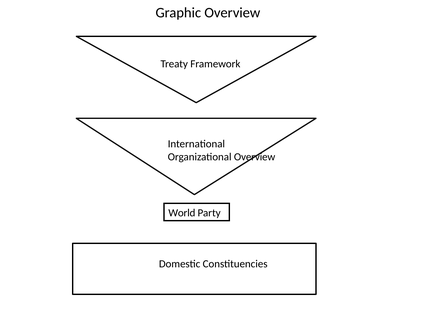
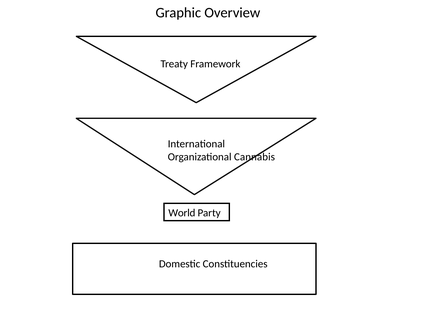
Organizational Overview: Overview -> Cannabis
